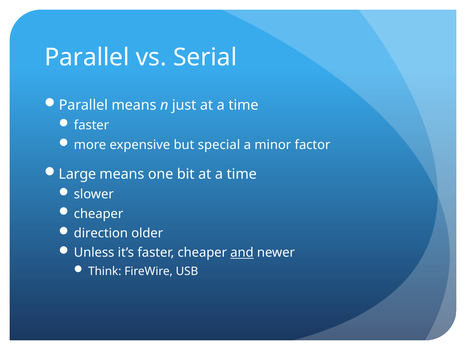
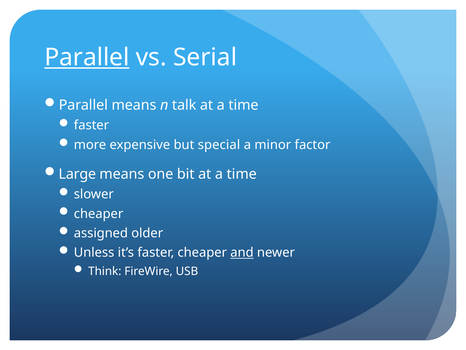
Parallel at (87, 57) underline: none -> present
just: just -> talk
direction: direction -> assigned
